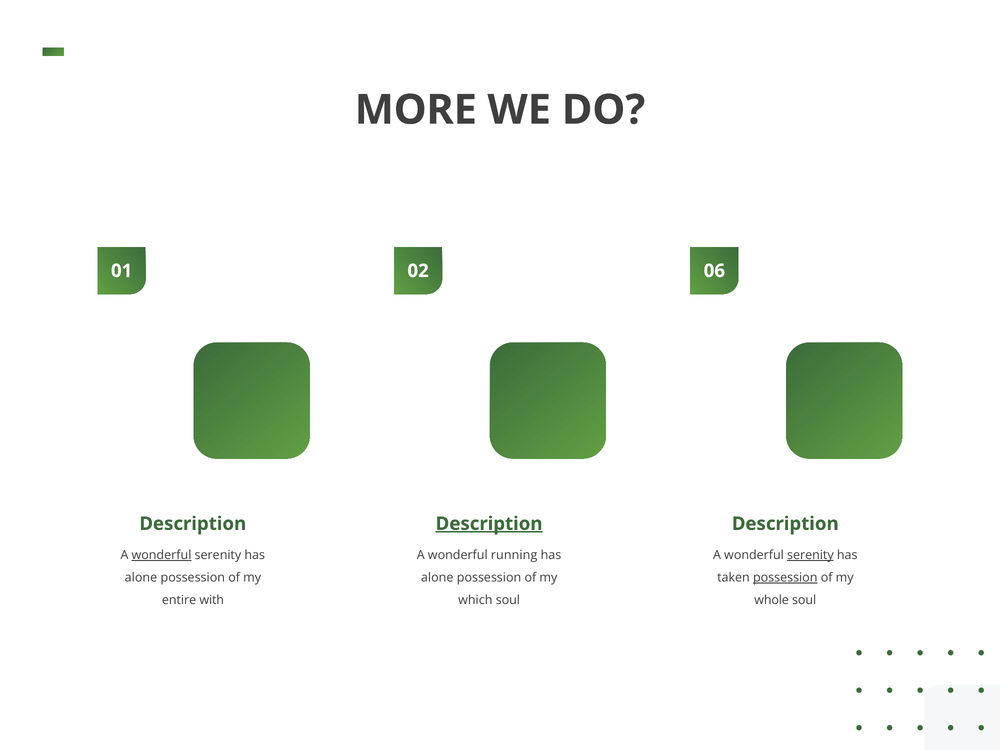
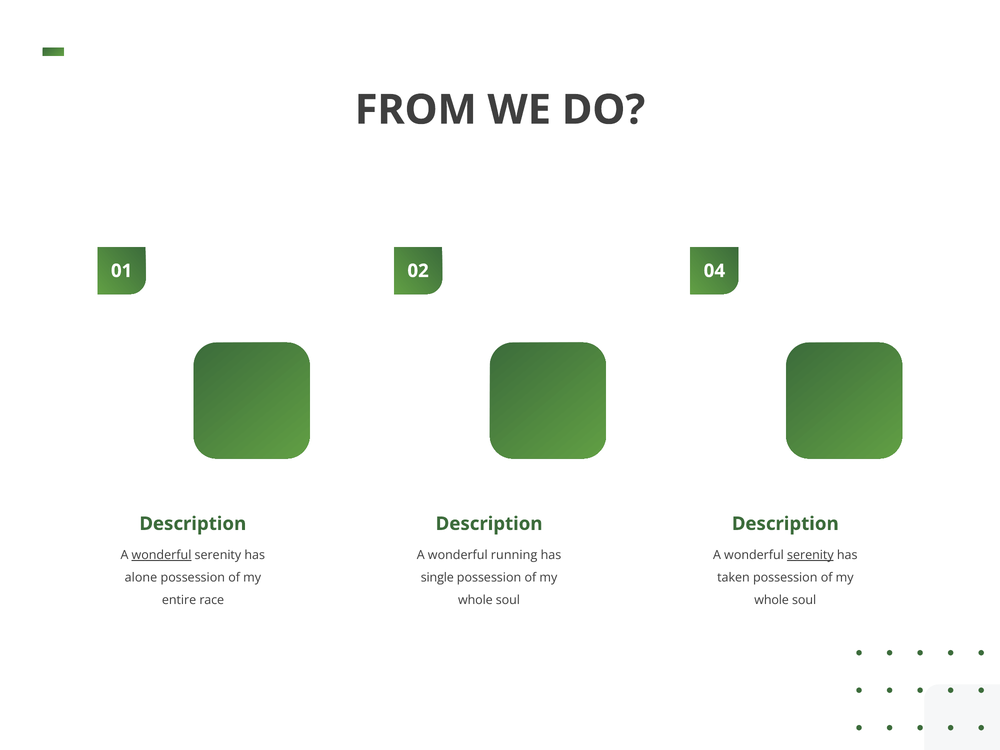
MORE: MORE -> FROM
06: 06 -> 04
Description at (489, 524) underline: present -> none
alone at (437, 578): alone -> single
possession at (785, 578) underline: present -> none
with: with -> race
which at (475, 600): which -> whole
